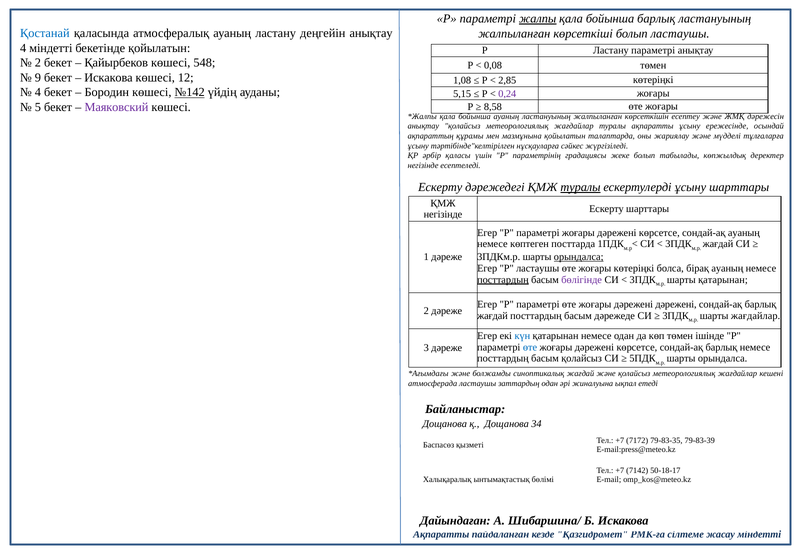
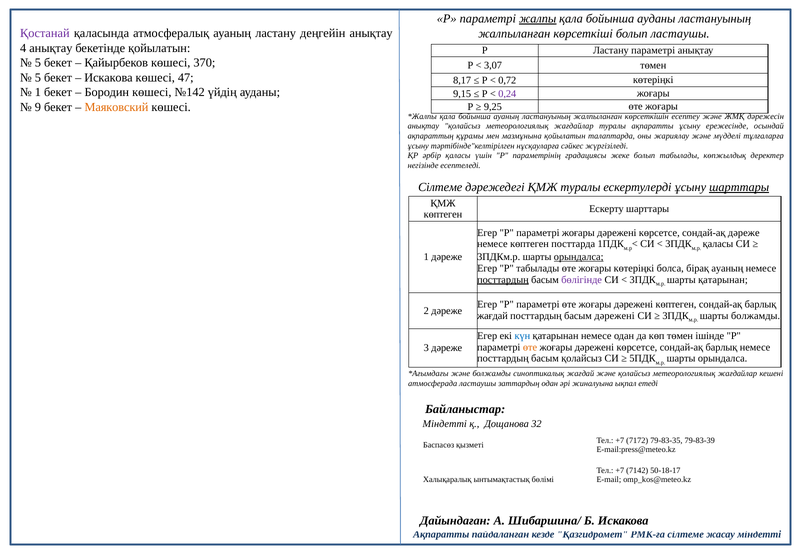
бойынша барлық: барлық -> ауданы
Қостанай colour: blue -> purple
4 міндетті: міндетті -> анықтау
2 at (38, 63): 2 -> 5
548: 548 -> 370
0,08: 0,08 -> 3,07
9 at (38, 78): 9 -> 5
12: 12 -> 47
1,08: 1,08 -> 8,17
2,85: 2,85 -> 0,72
4 at (38, 92): 4 -> 1
№142 underline: present -> none
5,15: 5,15 -> 9,15
5: 5 -> 9
Маяковский colour: purple -> orange
8,58: 8,58 -> 9,25
Ескерту at (440, 187): Ескерту -> Сілтеме
туралы at (580, 187) underline: present -> none
шарттары at (739, 187) underline: none -> present
негізінде at (443, 215): негізінде -> көптеген
сондай-ақ ауаның: ауаның -> дәреже
жағдай at (718, 244): жағдай -> қаласы
P ластаушы: ластаушы -> табылады
дәрежені дәрежені: дәрежені -> көптеген
басым дәрежеде: дәрежеде -> дәрежені
шарты жағдайлар: жағдайлар -> болжамды
өте at (530, 348) colour: blue -> orange
Дощанова at (445, 424): Дощанова -> Міндетті
34: 34 -> 32
